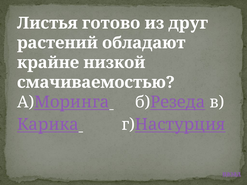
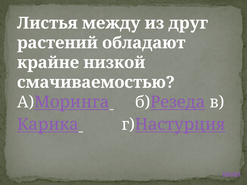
готово: готово -> между
